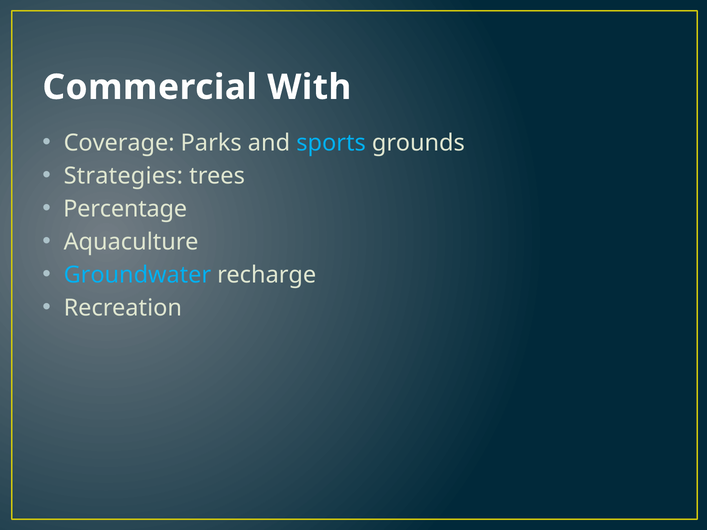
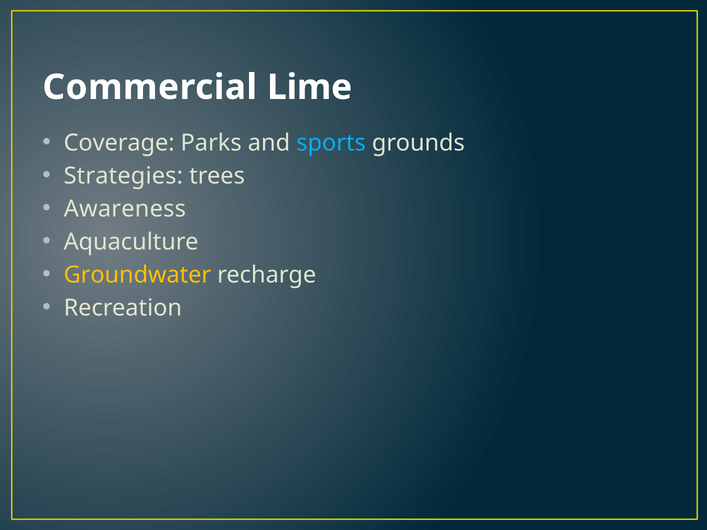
With: With -> Lime
Percentage: Percentage -> Awareness
Groundwater colour: light blue -> yellow
